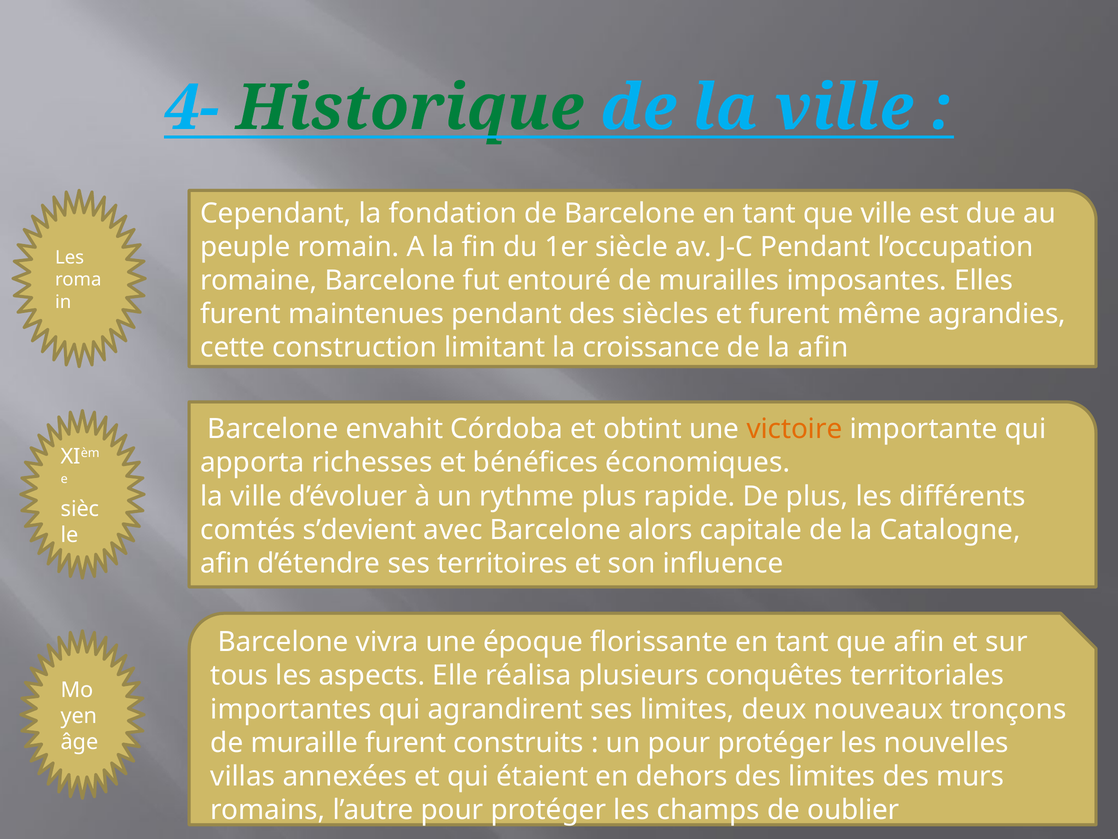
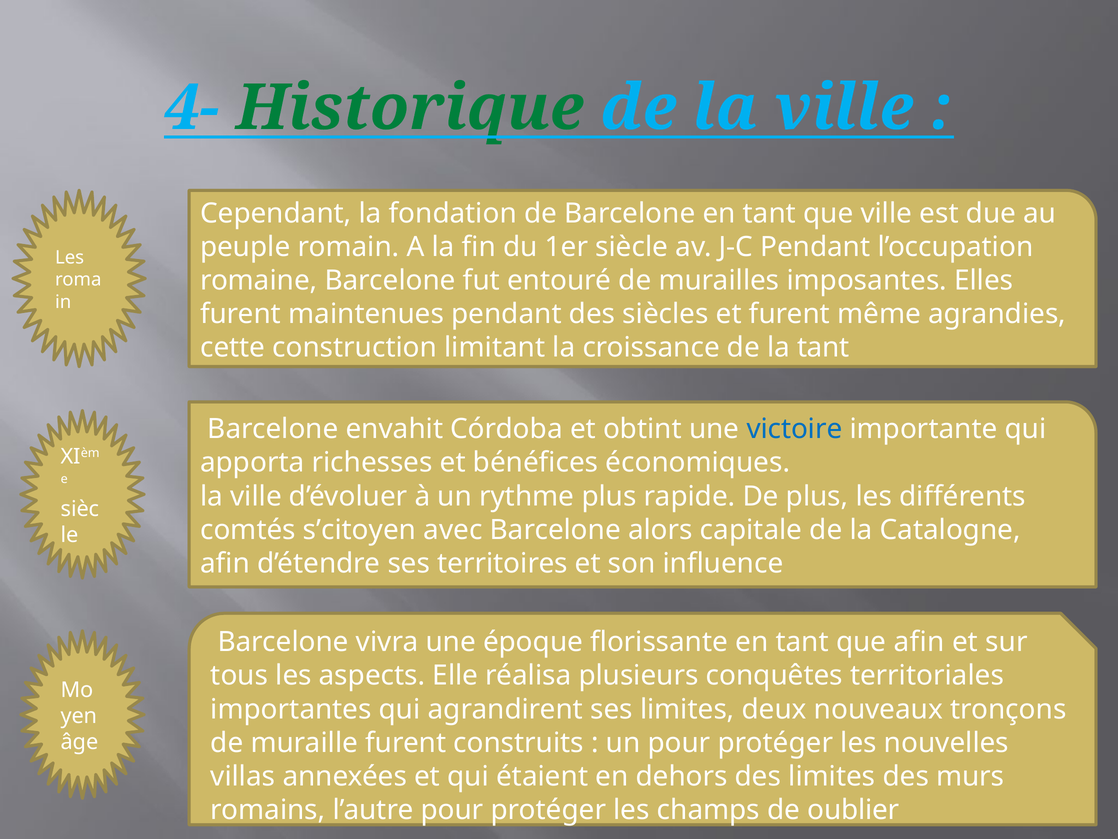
la afin: afin -> tant
victoire colour: orange -> blue
s’devient: s’devient -> s’citoyen
